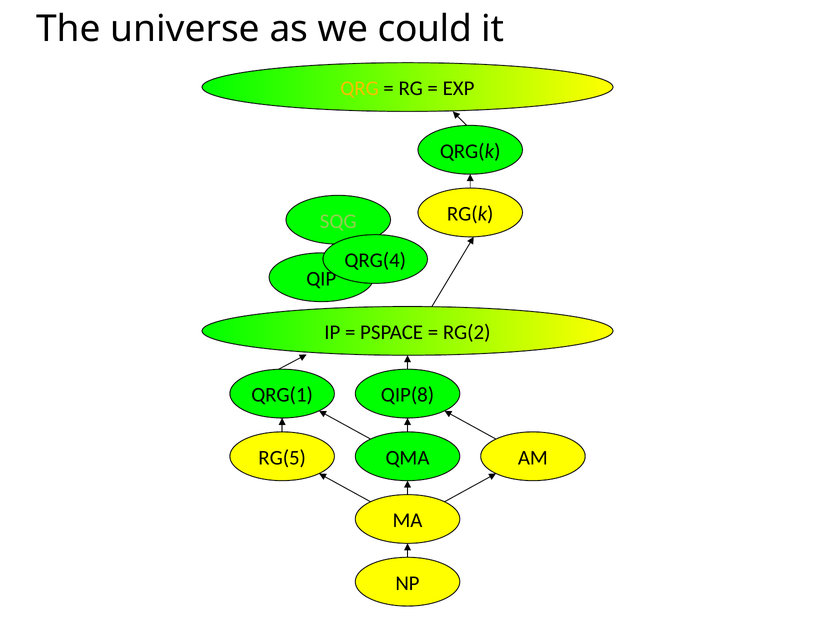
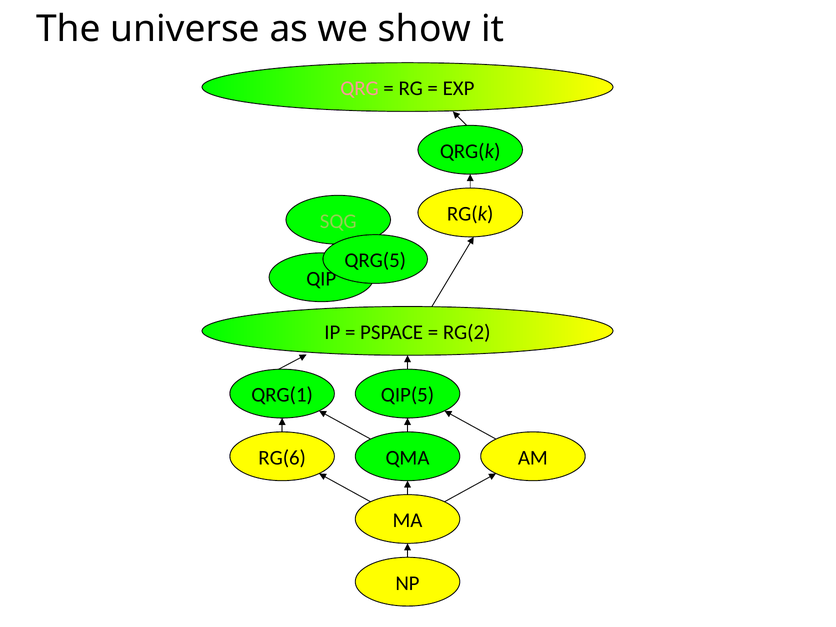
could: could -> show
QRG colour: yellow -> pink
QRG(4: QRG(4 -> QRG(5
QIP(8: QIP(8 -> QIP(5
RG(5: RG(5 -> RG(6
